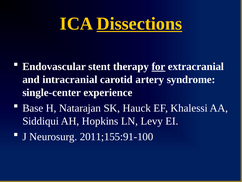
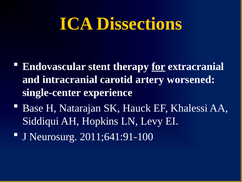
Dissections underline: present -> none
syndrome: syndrome -> worsened
2011;155:91-100: 2011;155:91-100 -> 2011;641:91-100
